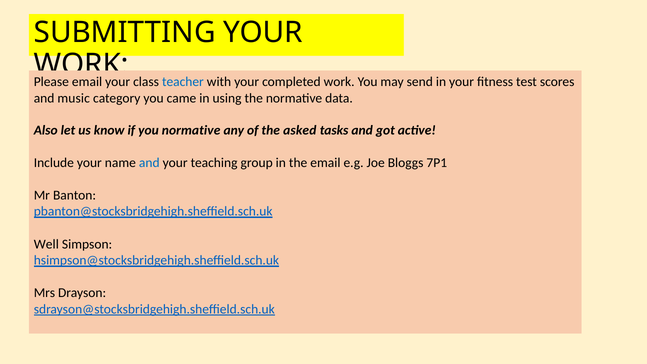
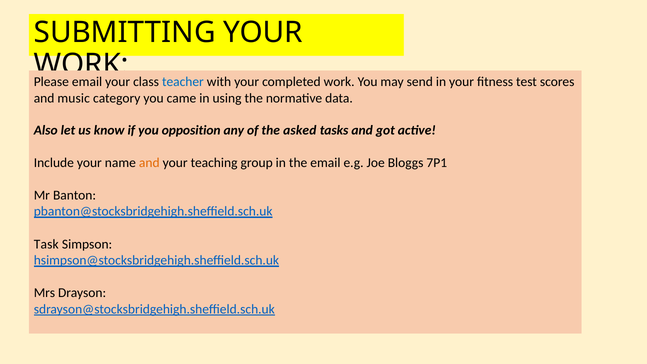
you normative: normative -> opposition
and at (149, 163) colour: blue -> orange
Well: Well -> Task
